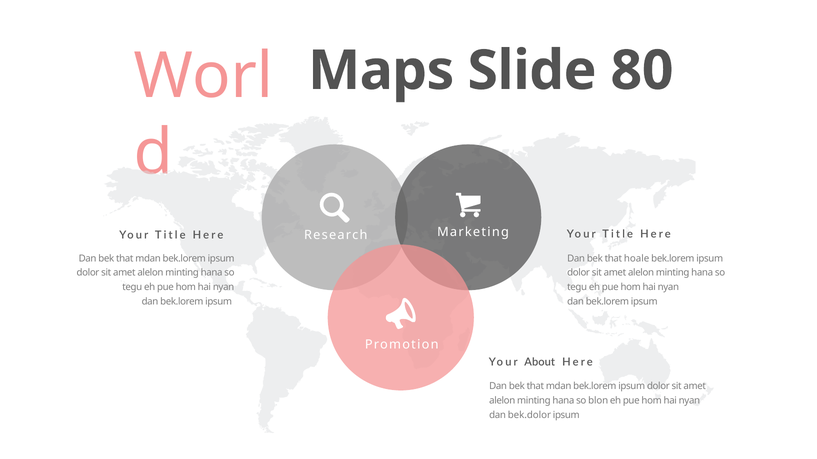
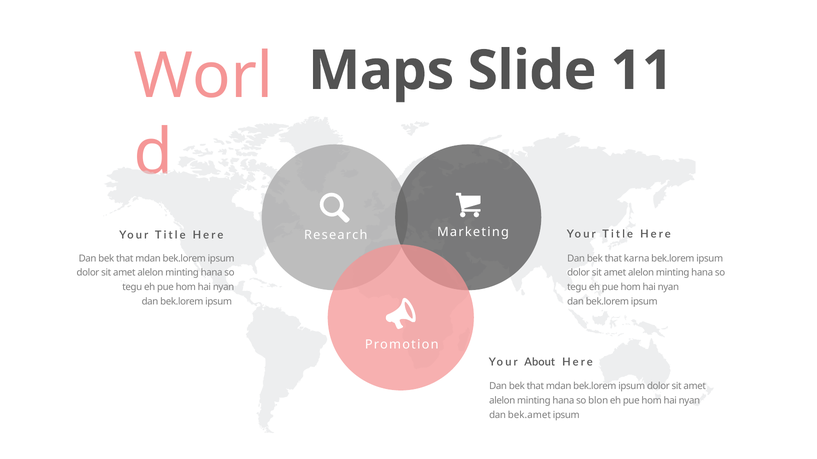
80: 80 -> 11
hoale: hoale -> karna
bek.dolor: bek.dolor -> bek.amet
